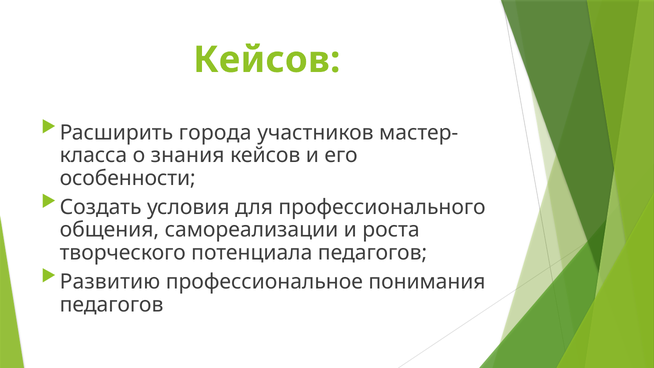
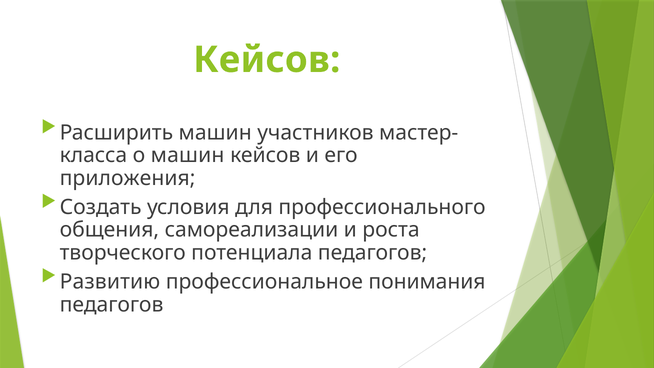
Расширить города: города -> машин
о знания: знания -> машин
особенности: особенности -> приложения
